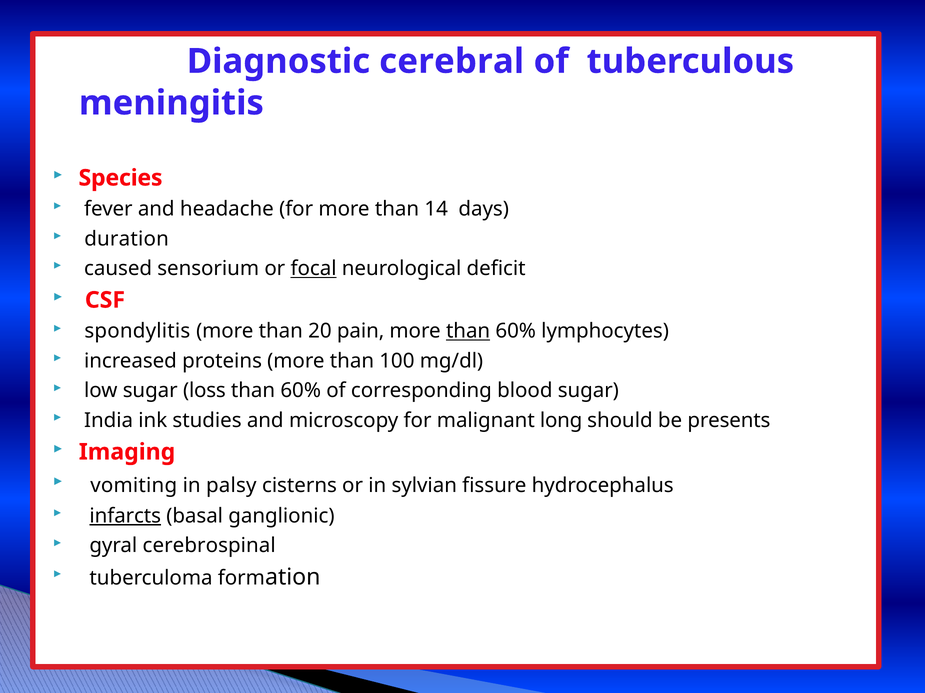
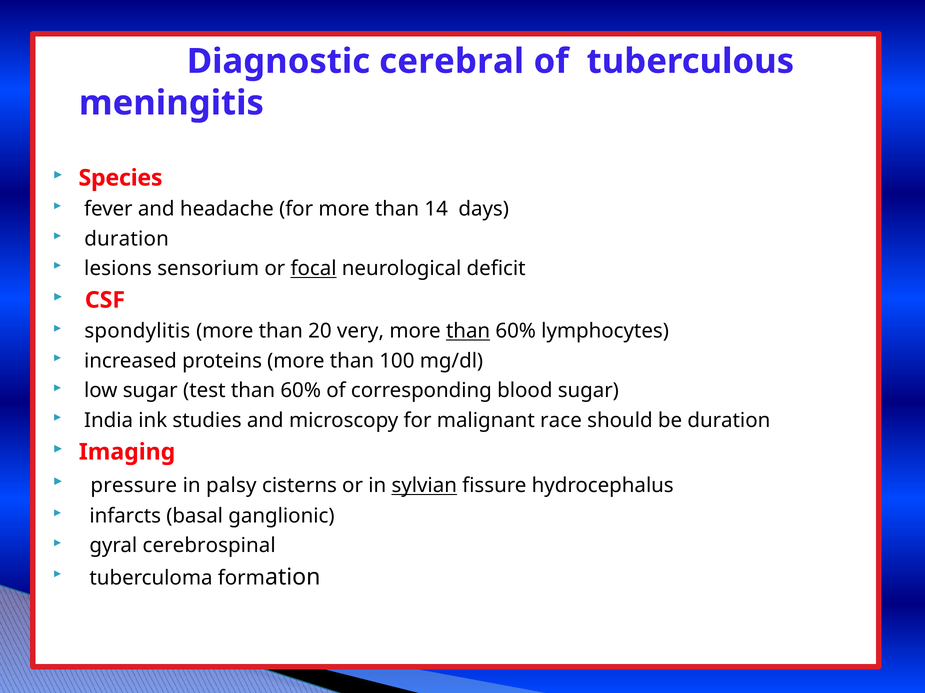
caused: caused -> lesions
pain: pain -> very
loss: loss -> test
long: long -> race
be presents: presents -> duration
vomiting: vomiting -> pressure
sylvian underline: none -> present
infarcts underline: present -> none
